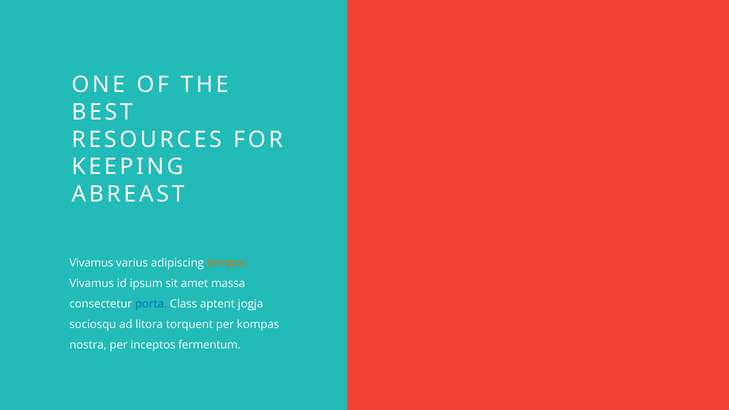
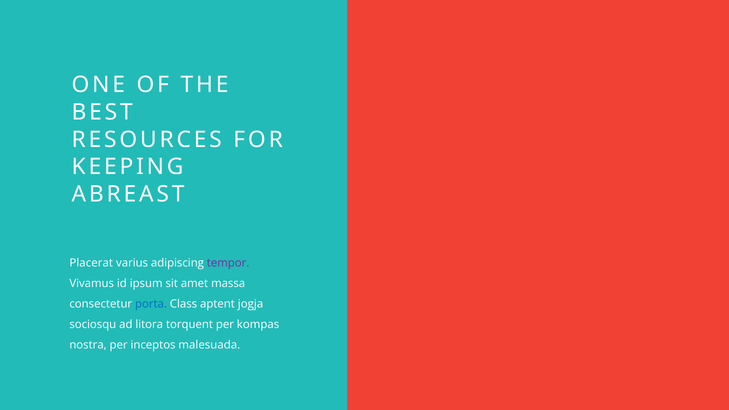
Vivamus at (91, 263): Vivamus -> Placerat
tempor colour: orange -> purple
fermentum: fermentum -> malesuada
